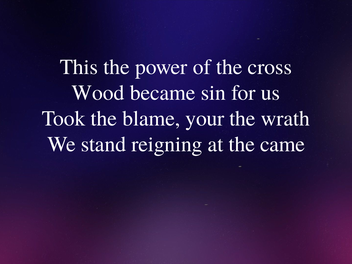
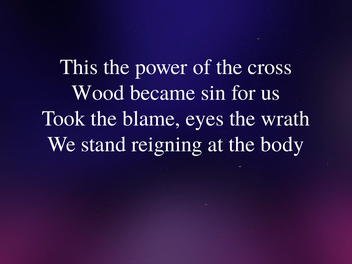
your: your -> eyes
came: came -> body
